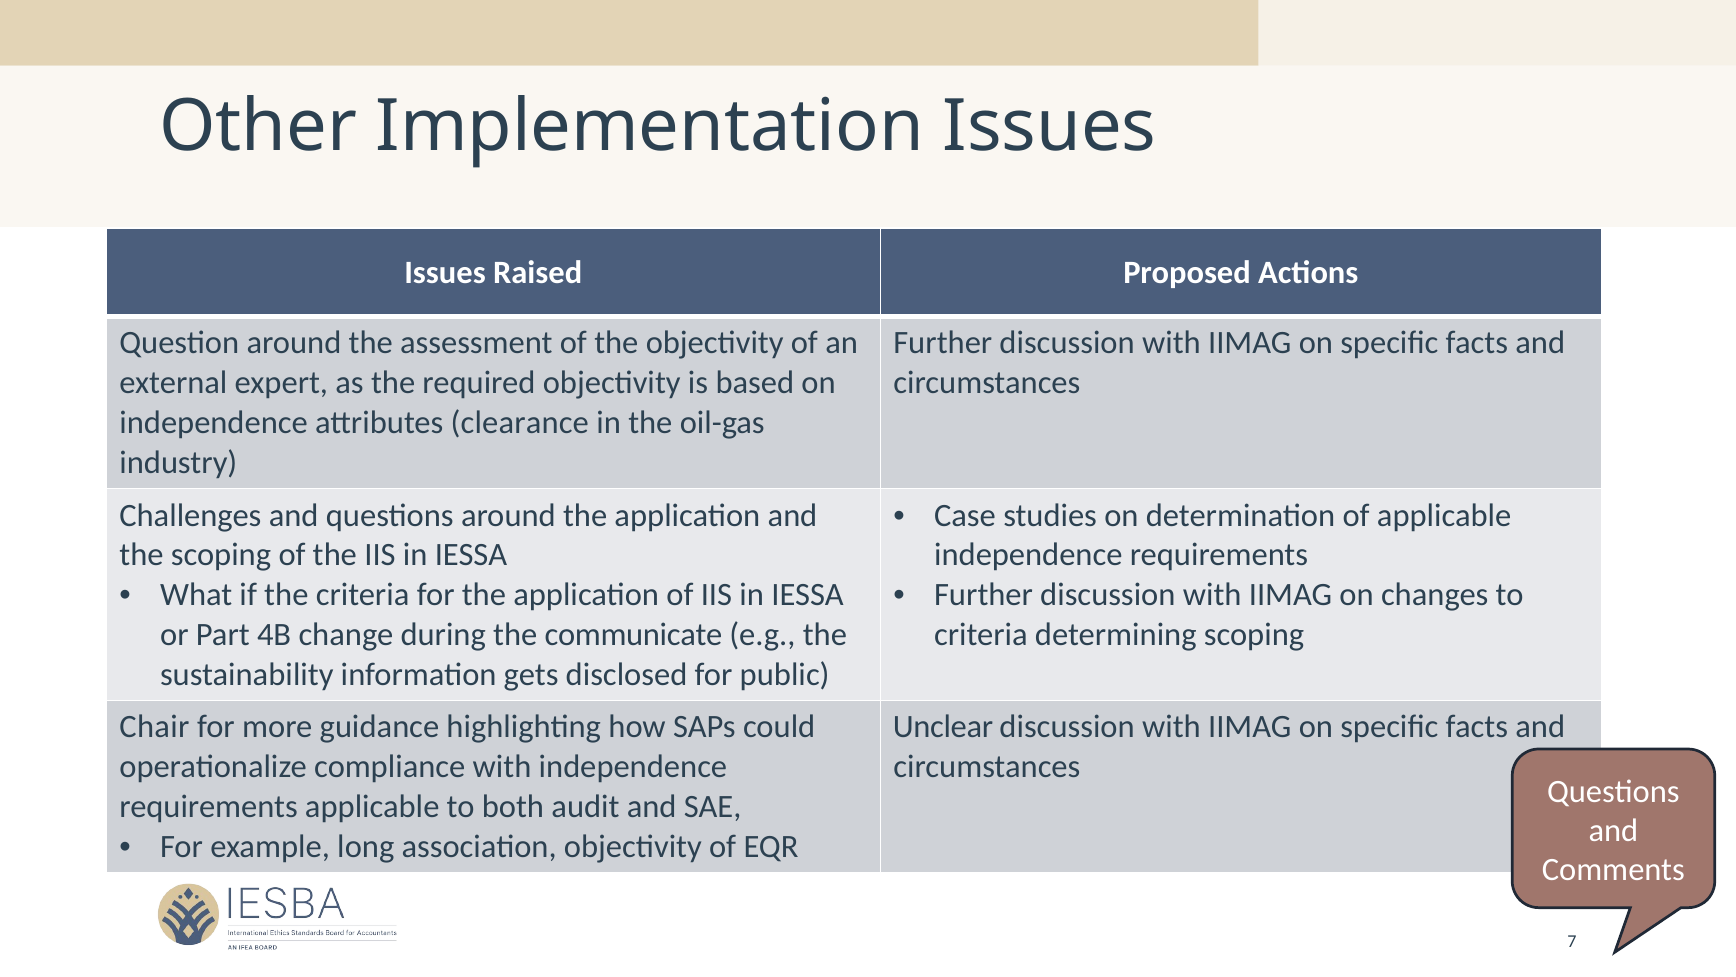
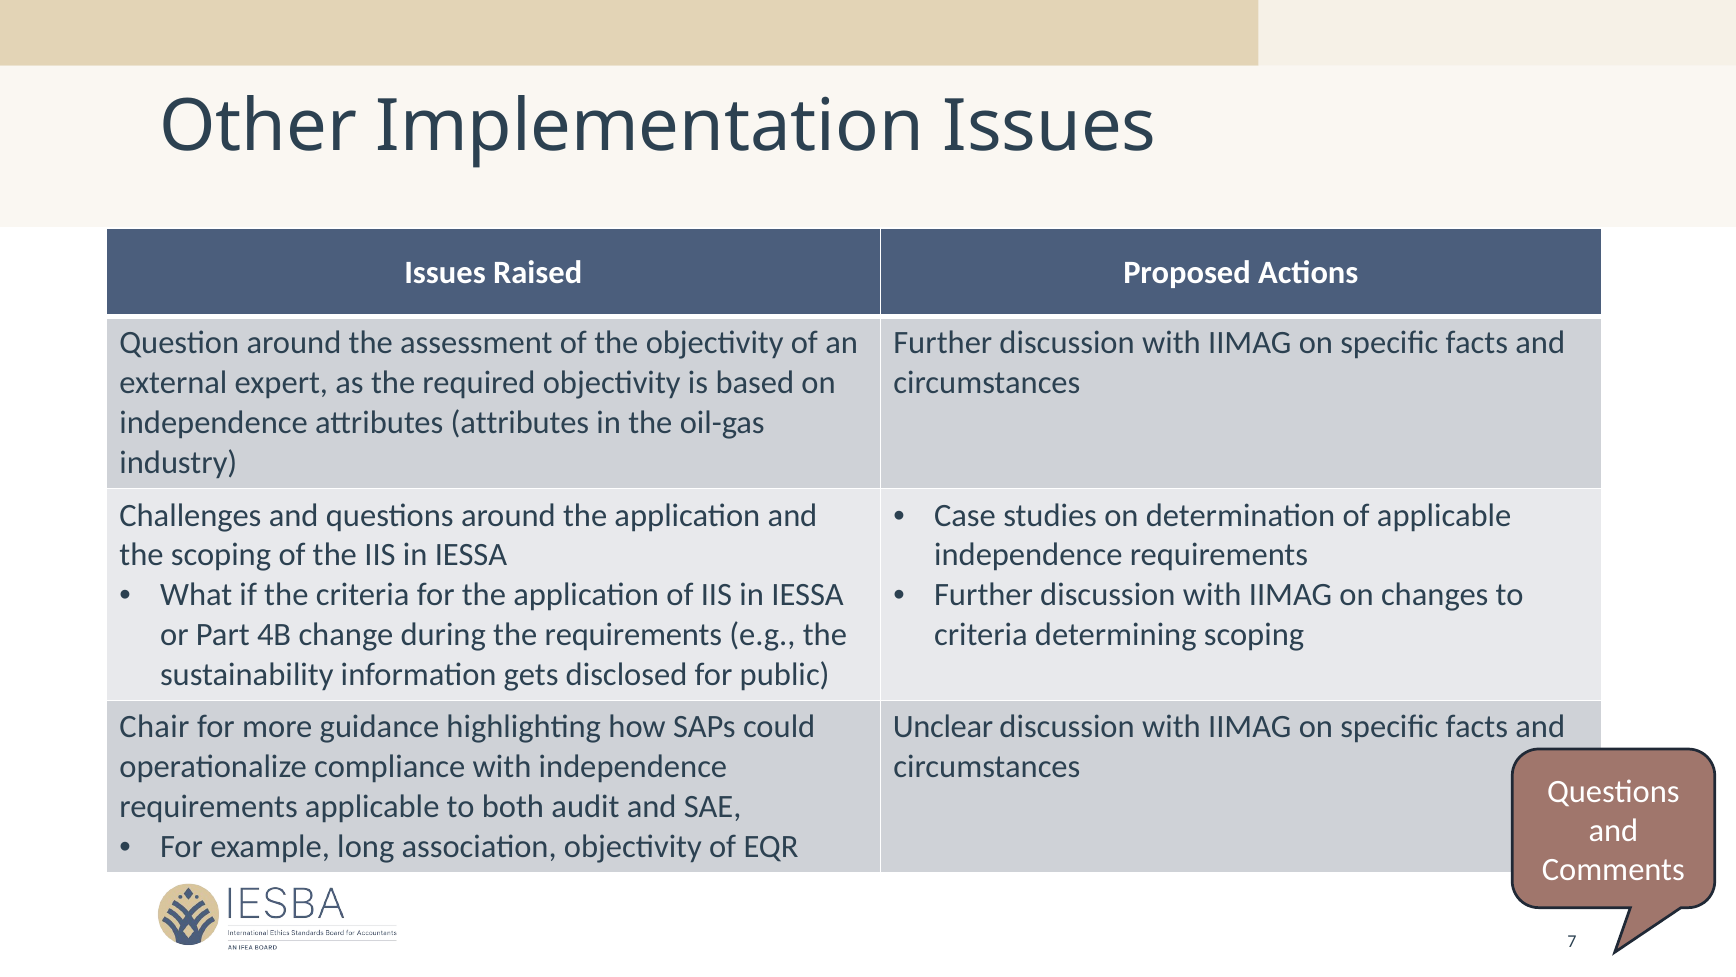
attributes clearance: clearance -> attributes
the communicate: communicate -> requirements
